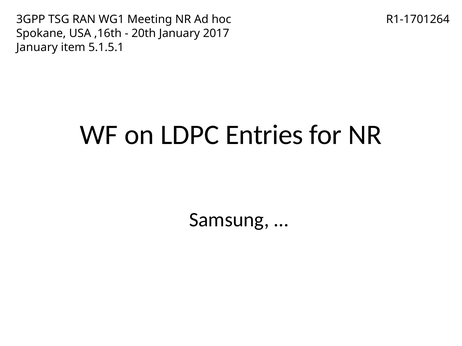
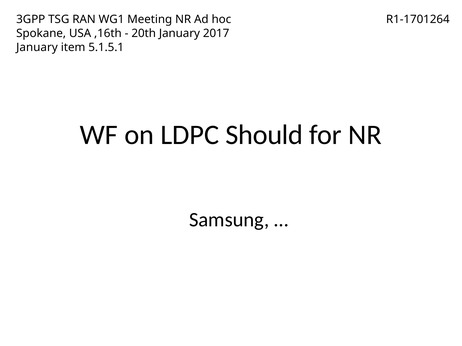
Entries: Entries -> Should
